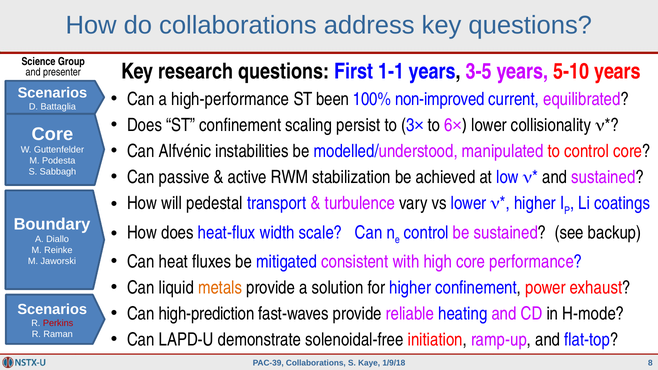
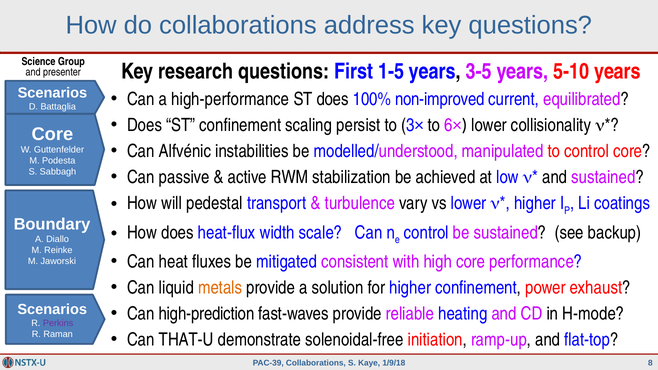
1-1: 1-1 -> 1-5
ST been: been -> does
Perkins colour: red -> purple
LAPD-U: LAPD-U -> THAT-U
